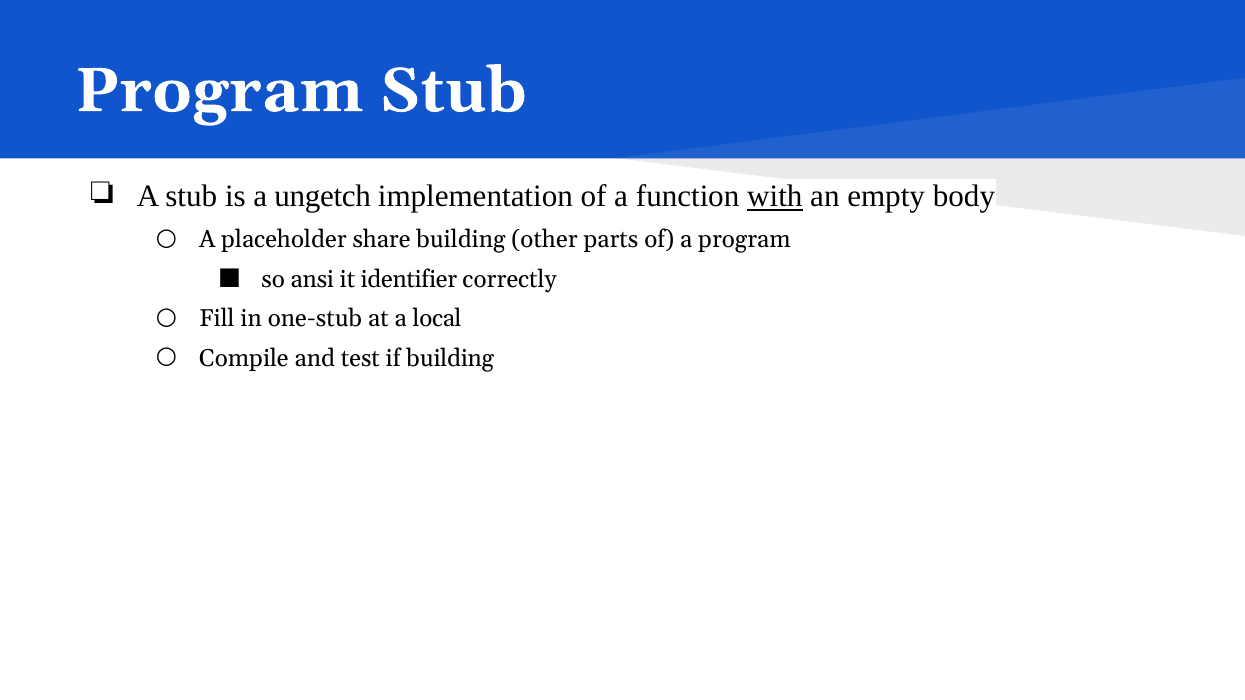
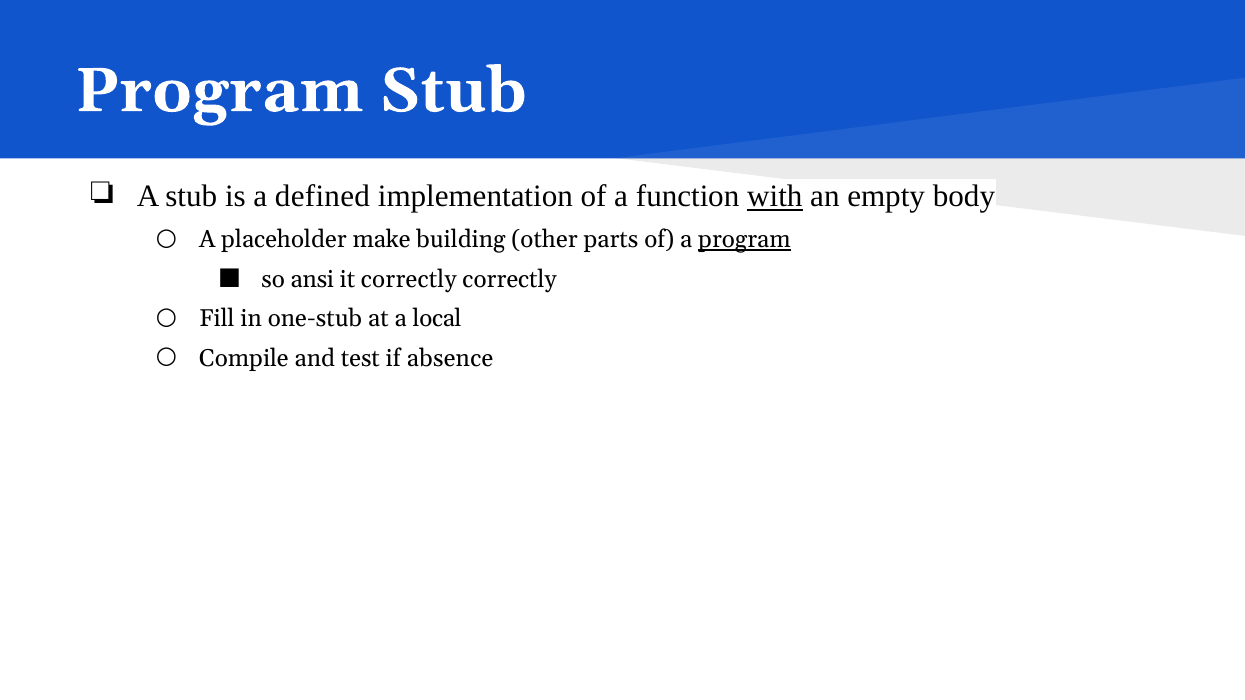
ungetch: ungetch -> defined
share: share -> make
program at (744, 240) underline: none -> present
it identifier: identifier -> correctly
if building: building -> absence
